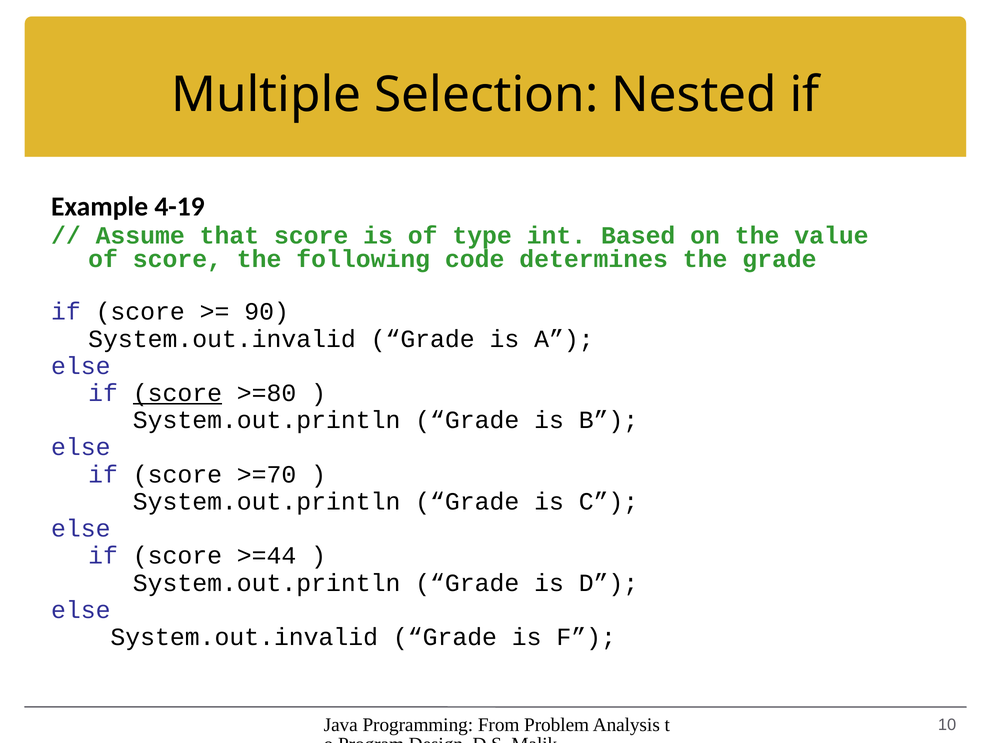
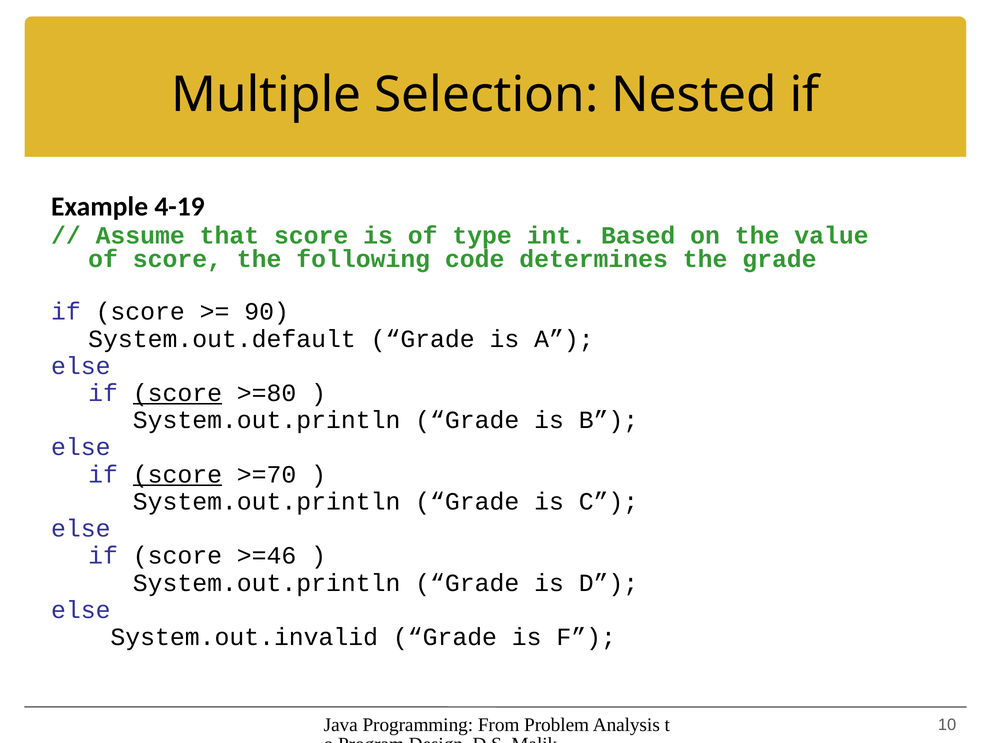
System.out.invalid at (222, 339): System.out.invalid -> System.out.default
score at (177, 475) underline: none -> present
>=44: >=44 -> >=46
